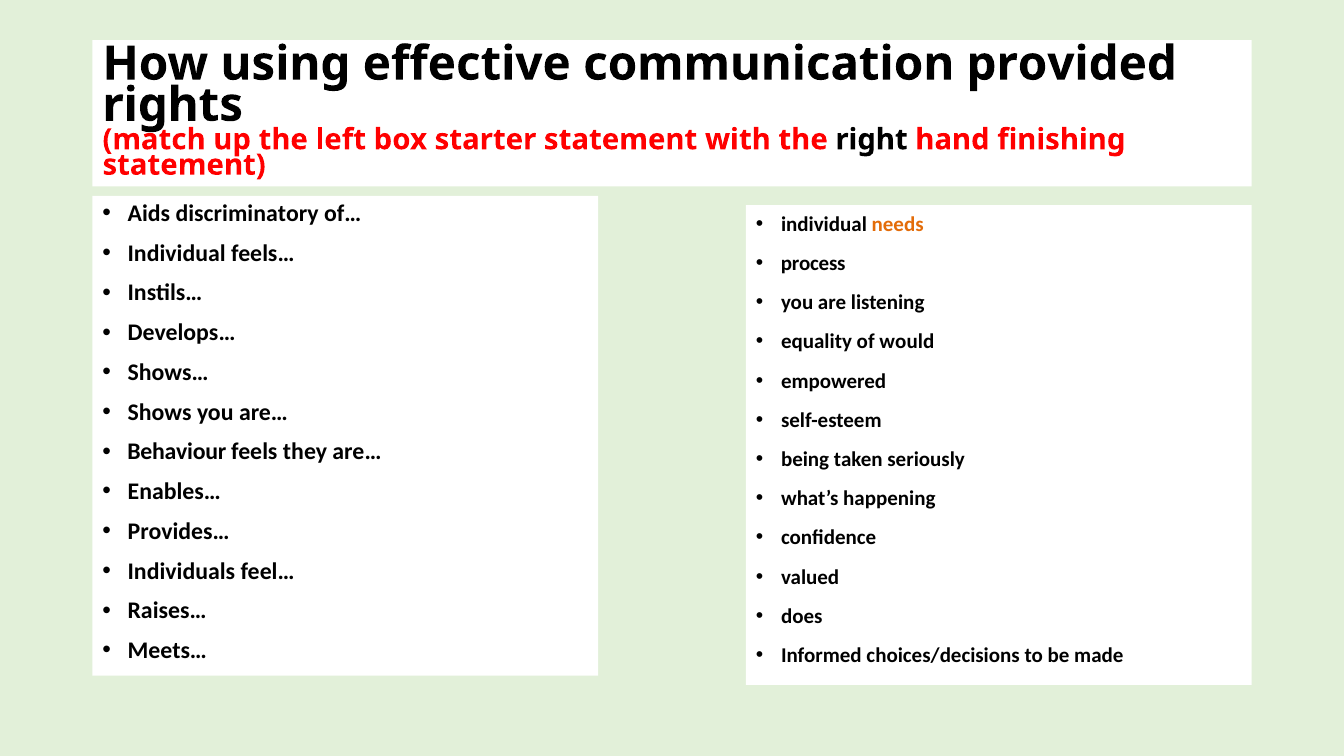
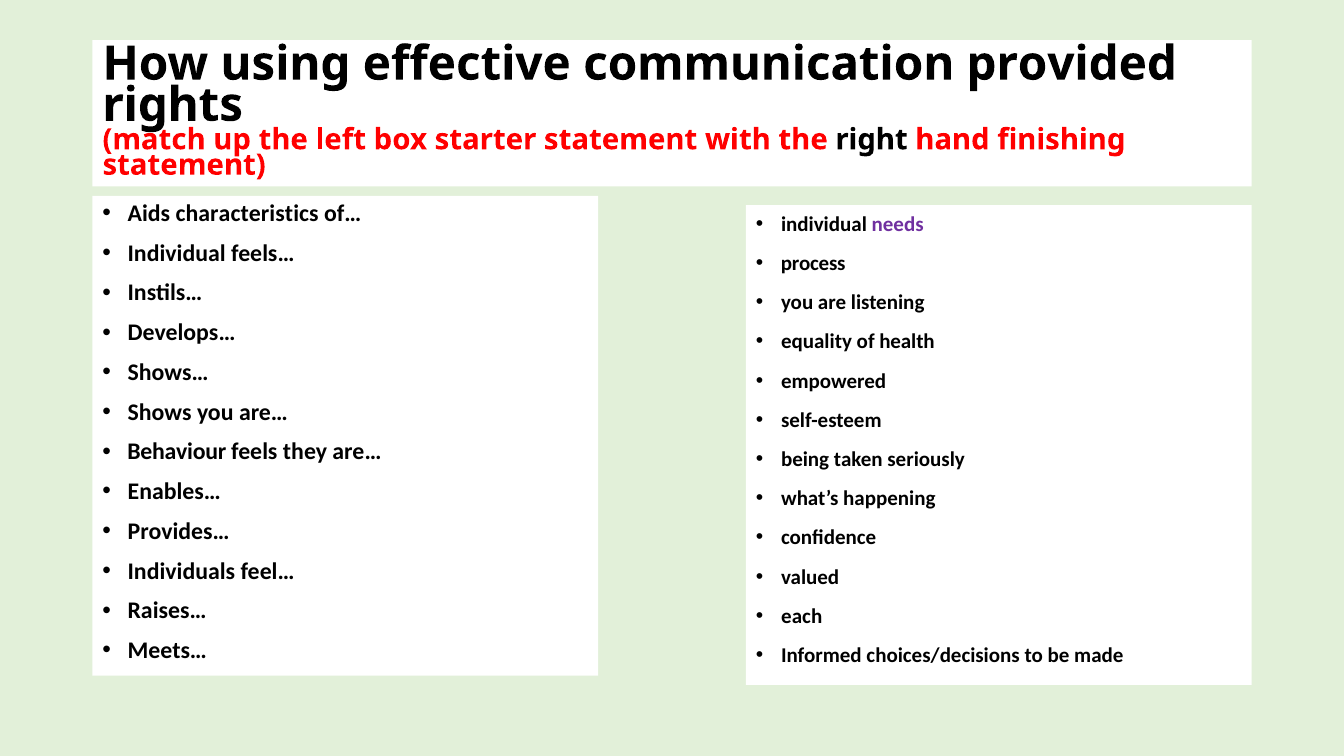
discriminatory: discriminatory -> characteristics
needs colour: orange -> purple
would: would -> health
does: does -> each
